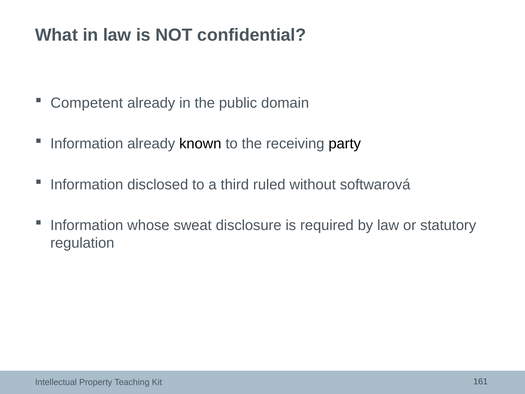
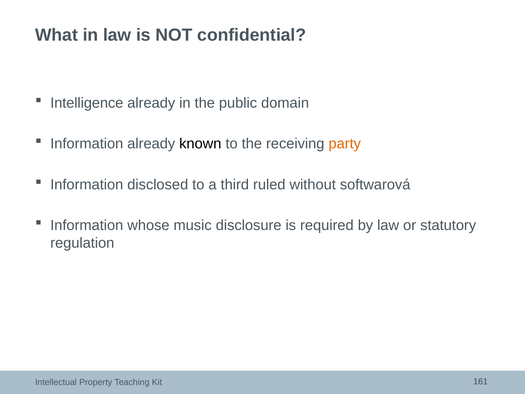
Competent: Competent -> Intelligence
party colour: black -> orange
sweat: sweat -> music
